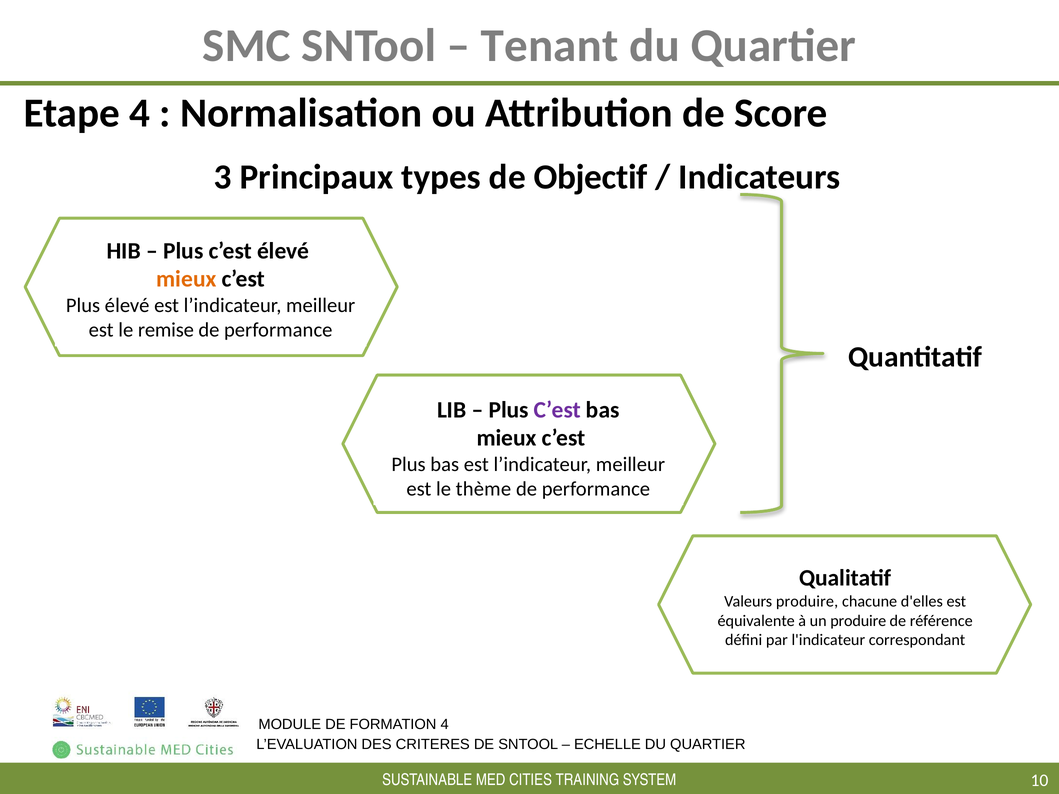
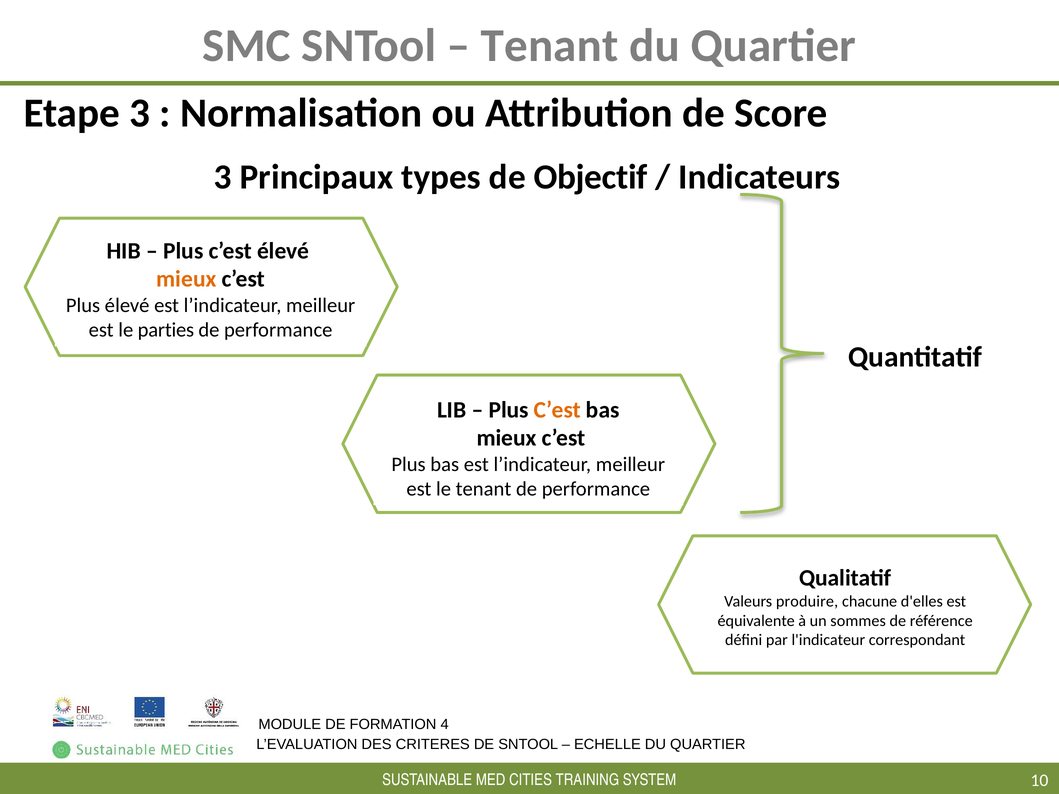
Etape 4: 4 -> 3
remise: remise -> parties
C’est at (557, 410) colour: purple -> orange
le thème: thème -> tenant
un produire: produire -> sommes
